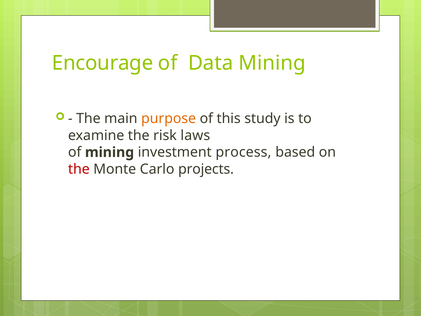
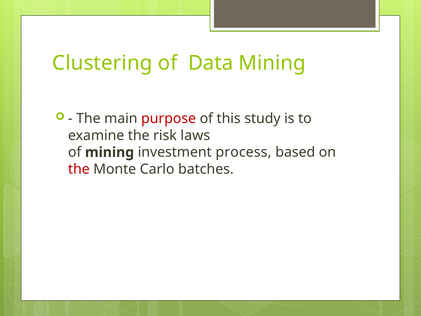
Encourage: Encourage -> Clustering
purpose colour: orange -> red
projects: projects -> batches
